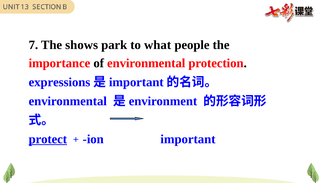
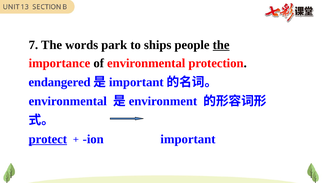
shows: shows -> words
what: what -> ships
the at (221, 45) underline: none -> present
expressions: expressions -> endangered
